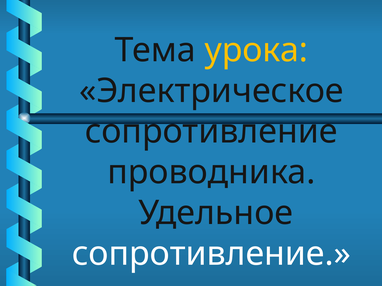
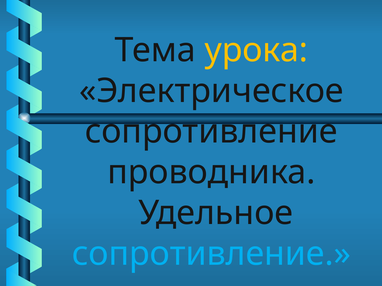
сопротивление at (211, 254) colour: white -> light blue
